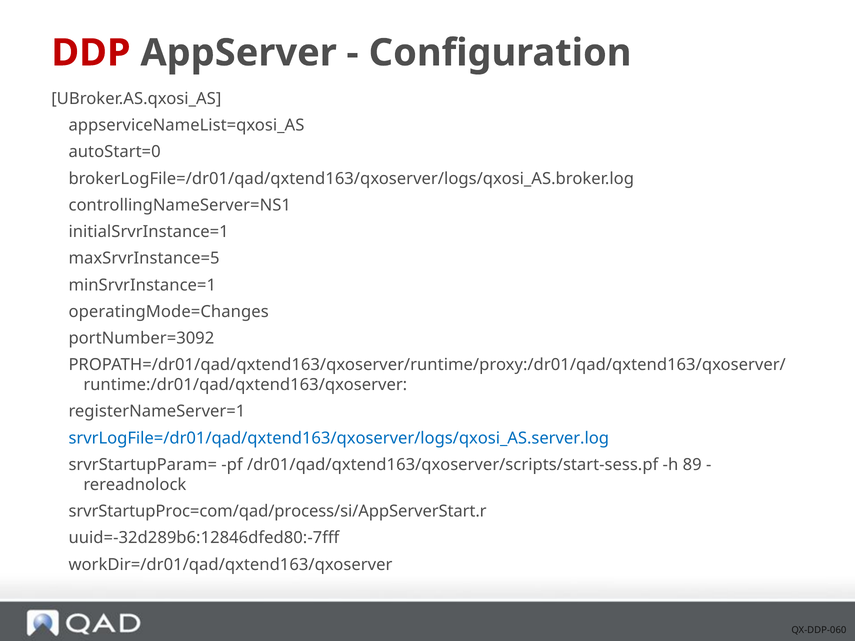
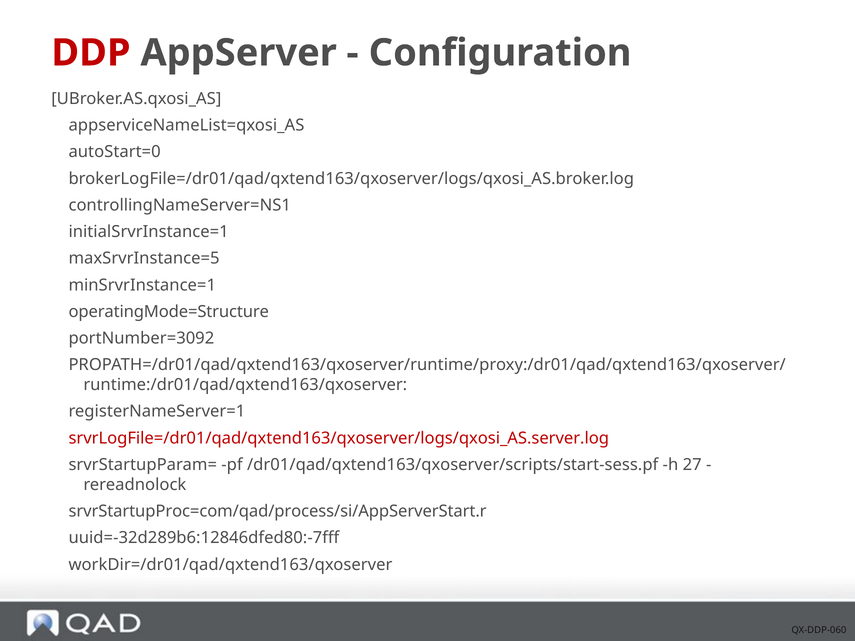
operatingMode=Changes: operatingMode=Changes -> operatingMode=Structure
srvrLogFile=/dr01/qad/qxtend163/qxoserver/logs/qxosi_AS.server.log colour: blue -> red
89: 89 -> 27
